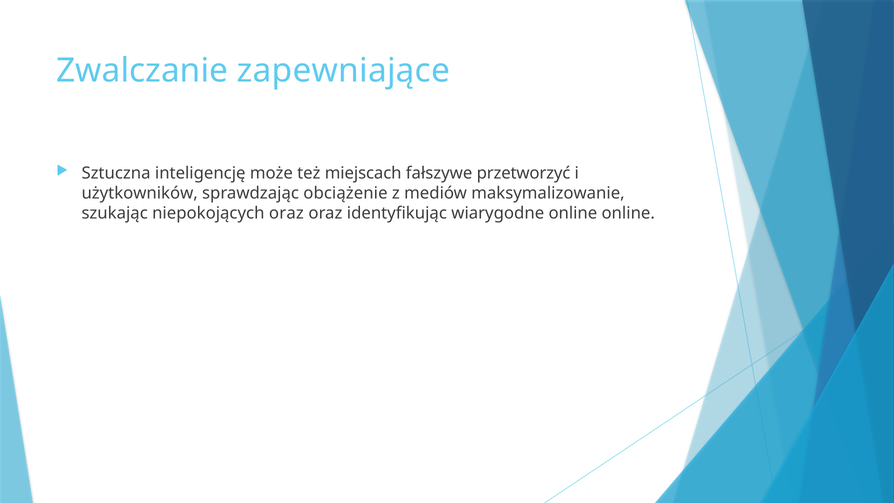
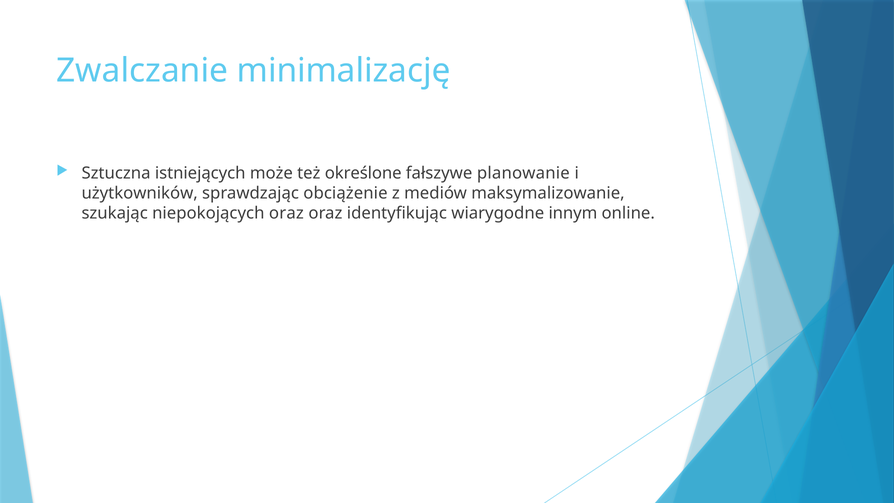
zapewniające: zapewniające -> minimalizację
inteligencję: inteligencję -> istniejących
miejscach: miejscach -> określone
przetworzyć: przetworzyć -> planowanie
wiarygodne online: online -> innym
